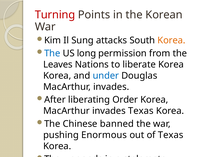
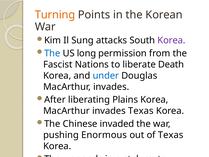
Turning colour: red -> orange
Korea at (171, 40) colour: orange -> purple
Leaves: Leaves -> Fascist
liberate Korea: Korea -> Death
Order: Order -> Plains
banned: banned -> invaded
